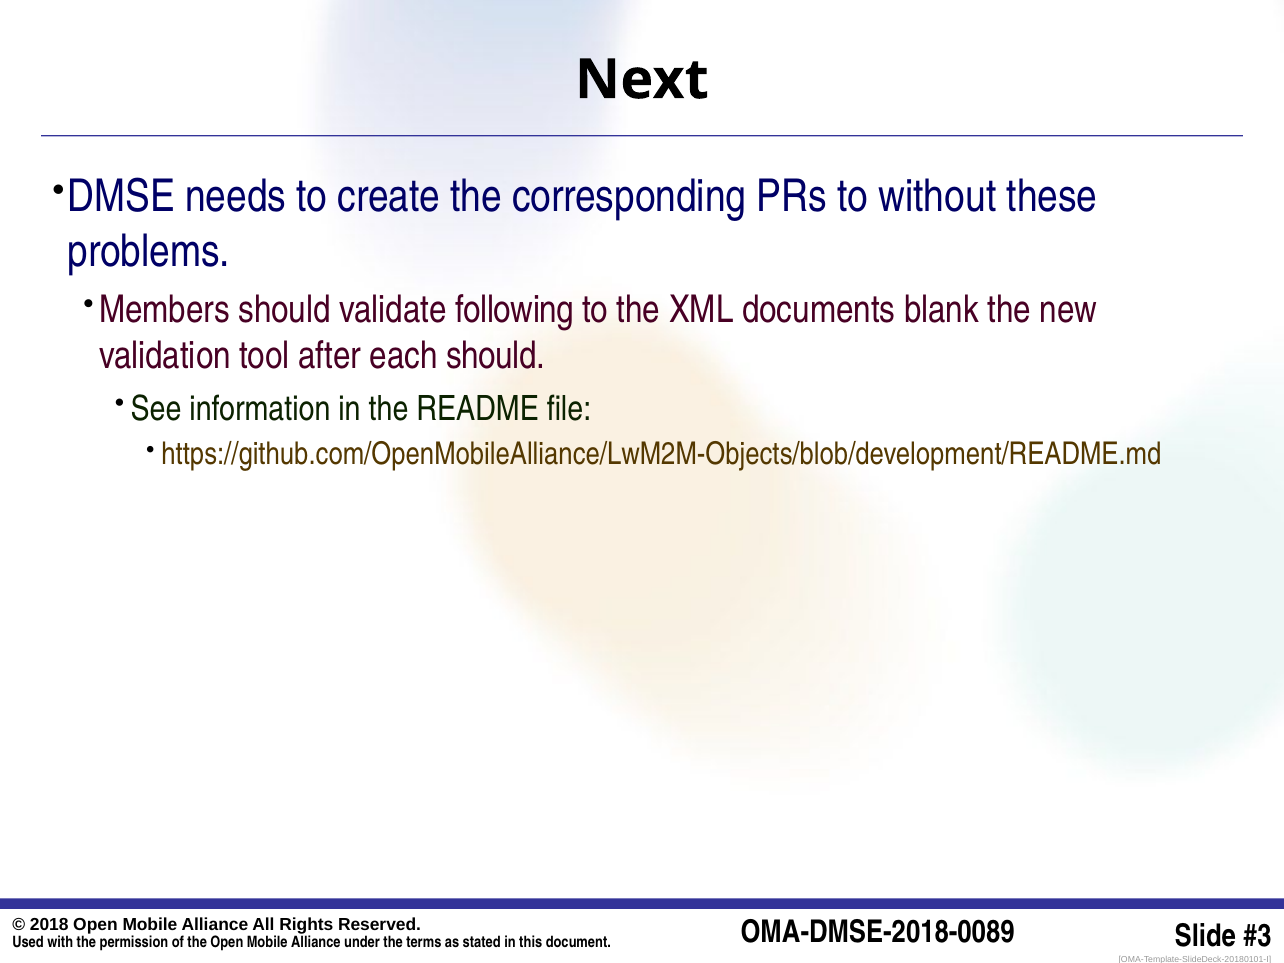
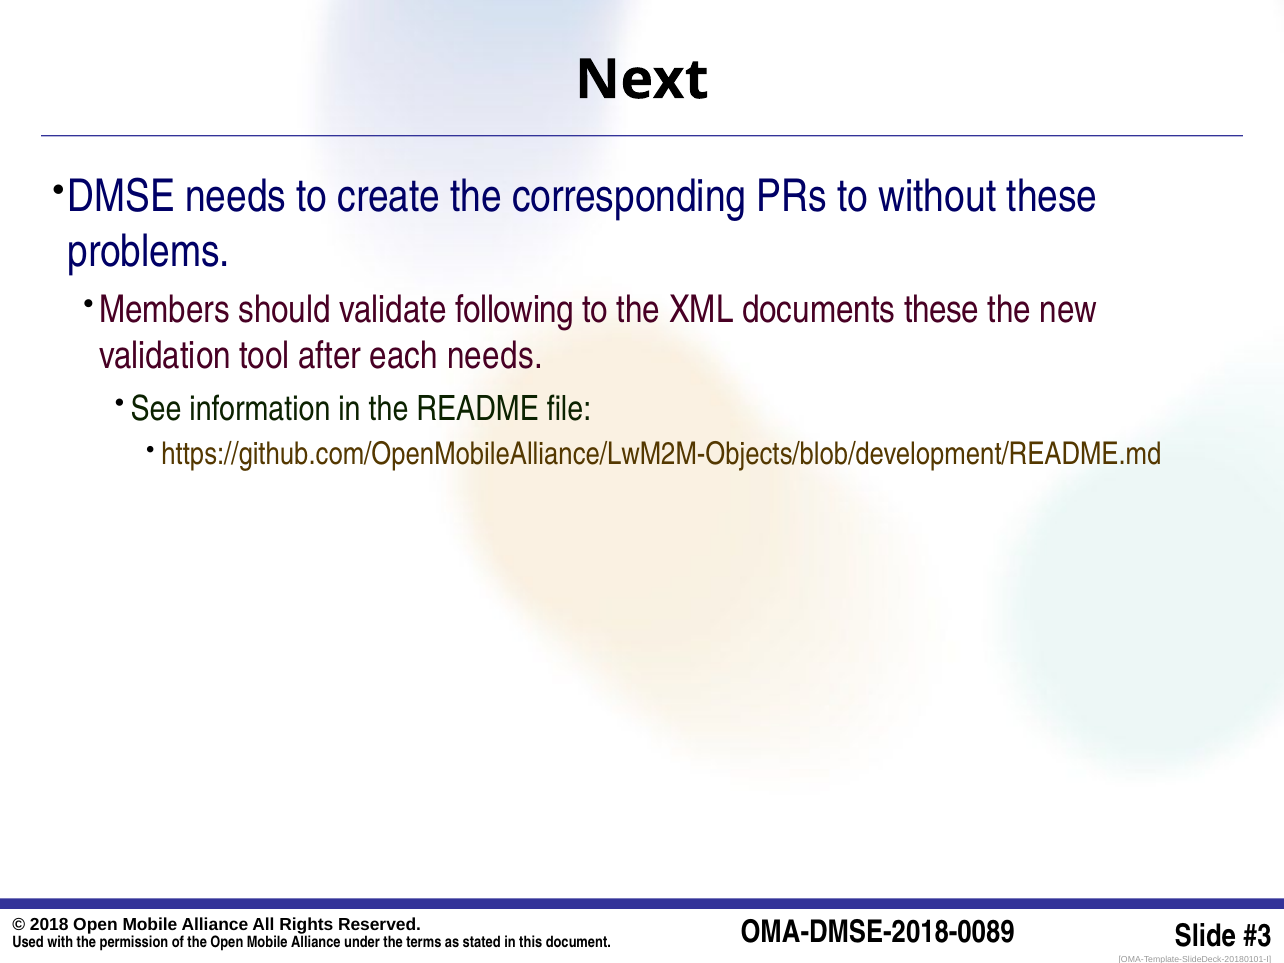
documents blank: blank -> these
each should: should -> needs
